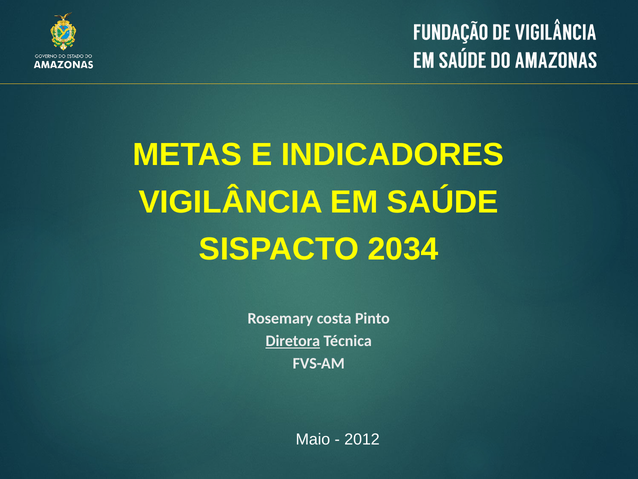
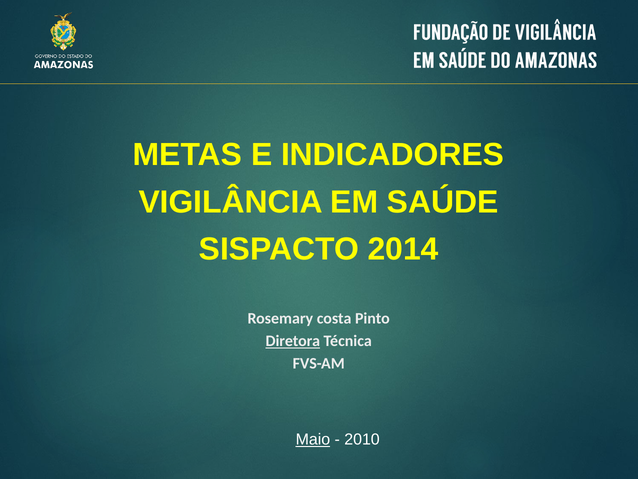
2034: 2034 -> 2014
Maio underline: none -> present
2012: 2012 -> 2010
